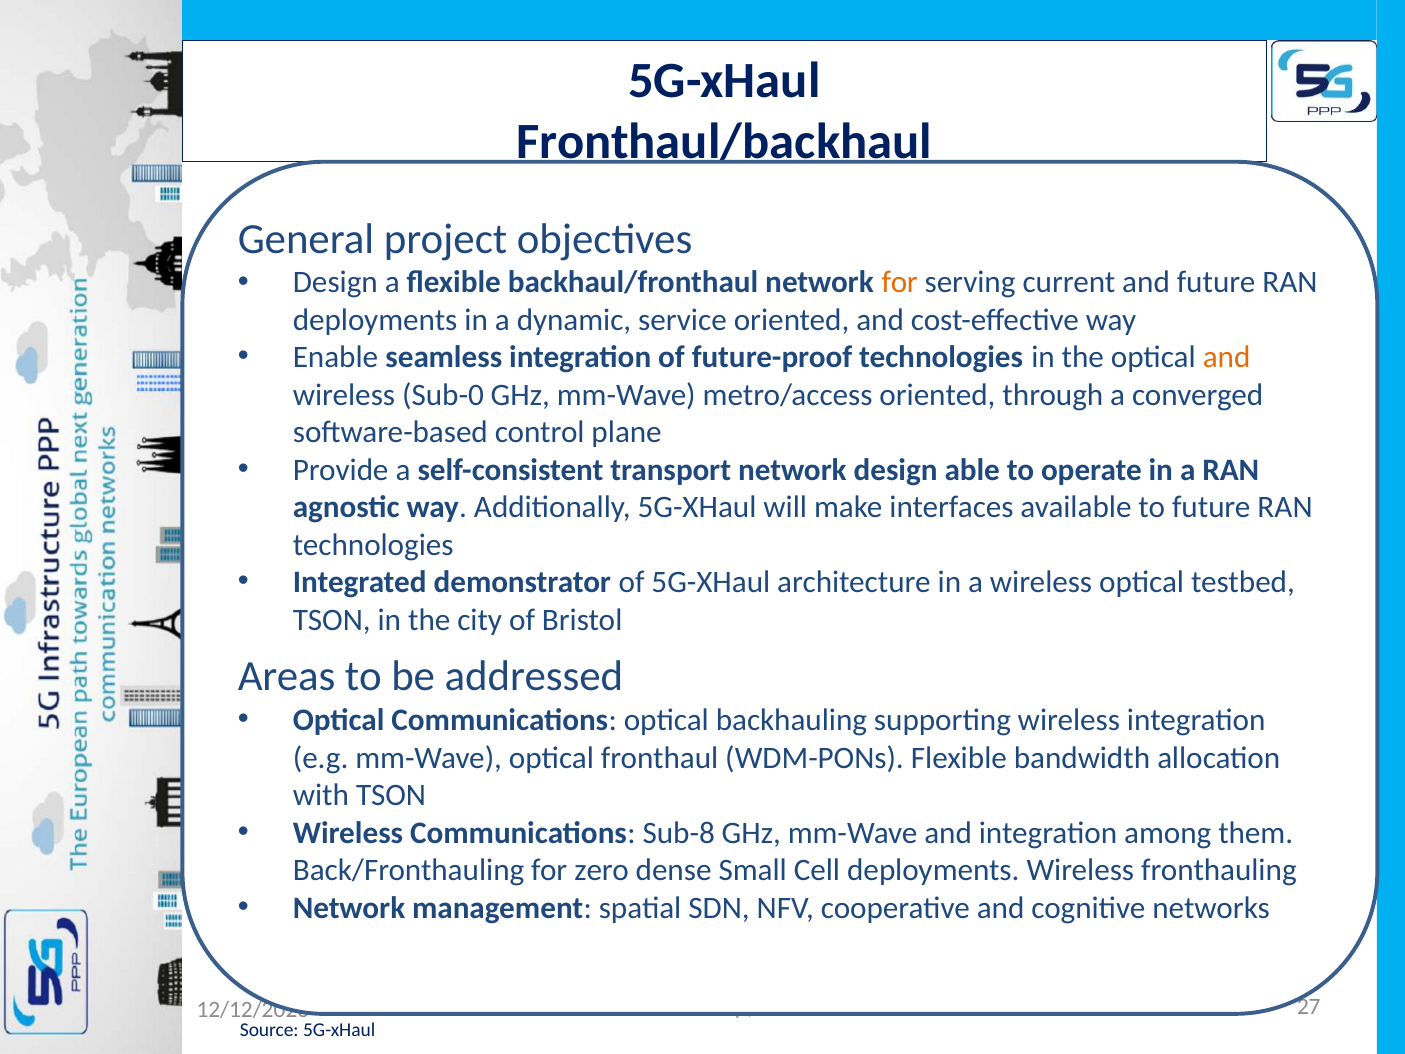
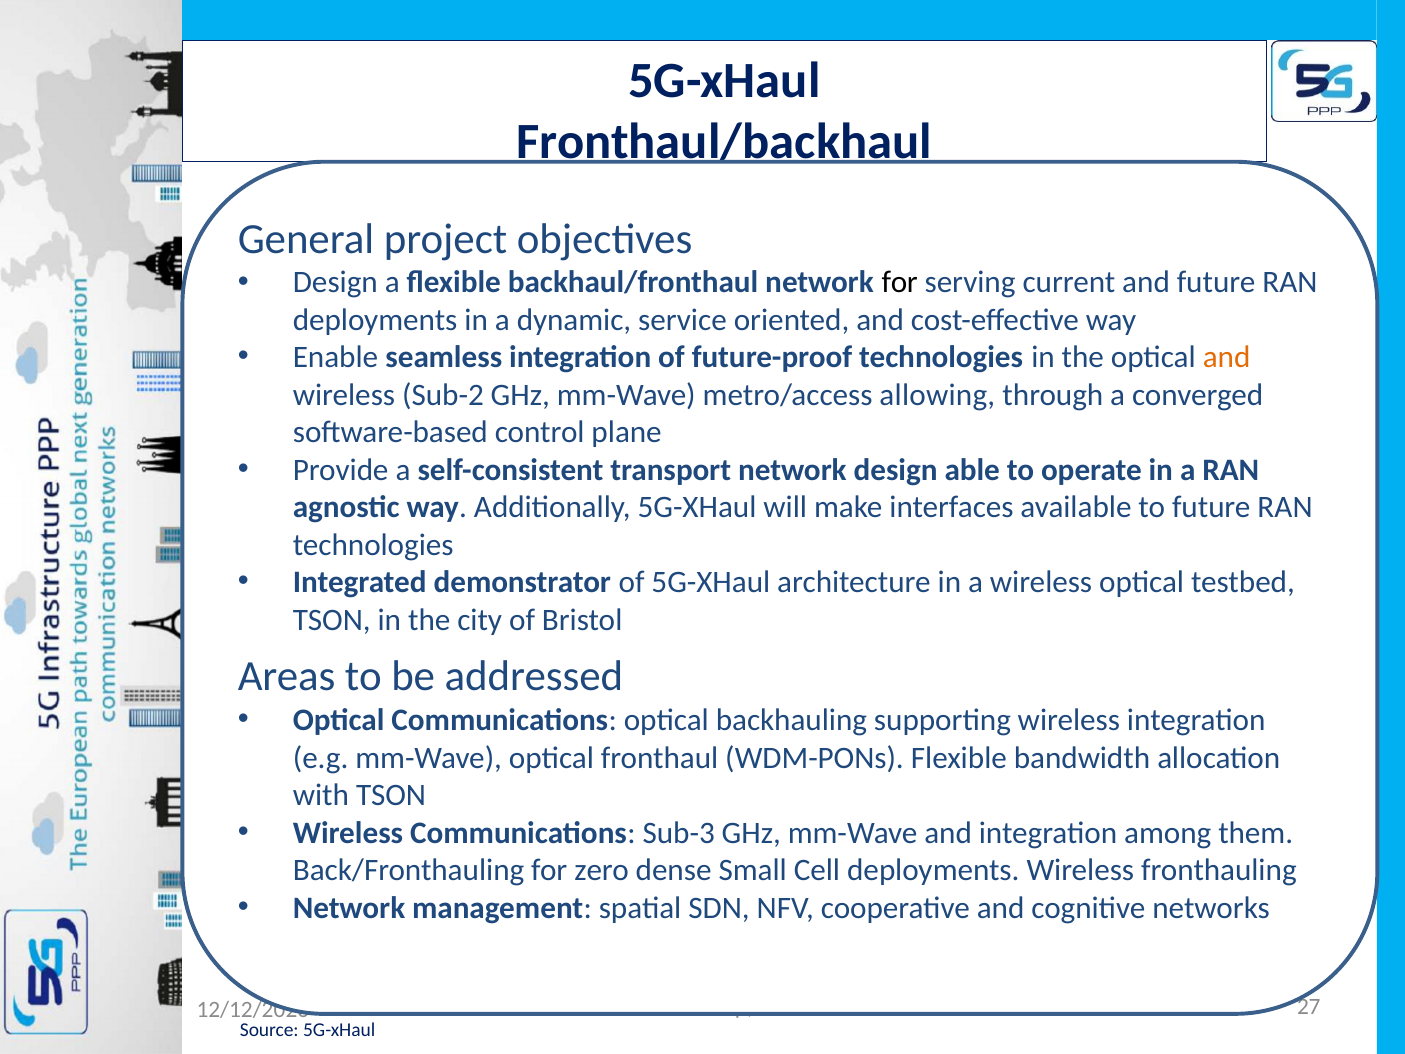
for at (900, 283) colour: orange -> black
Sub-0: Sub-0 -> Sub-2
metro/access oriented: oriented -> allowing
Sub-8: Sub-8 -> Sub-3
